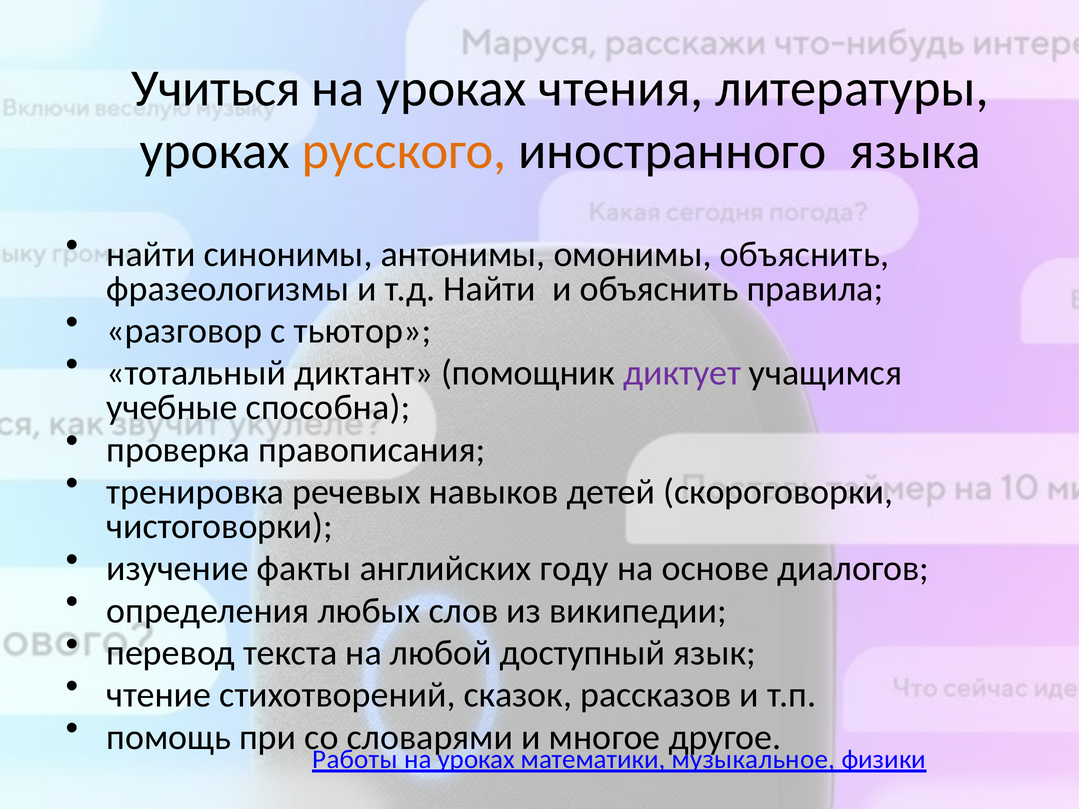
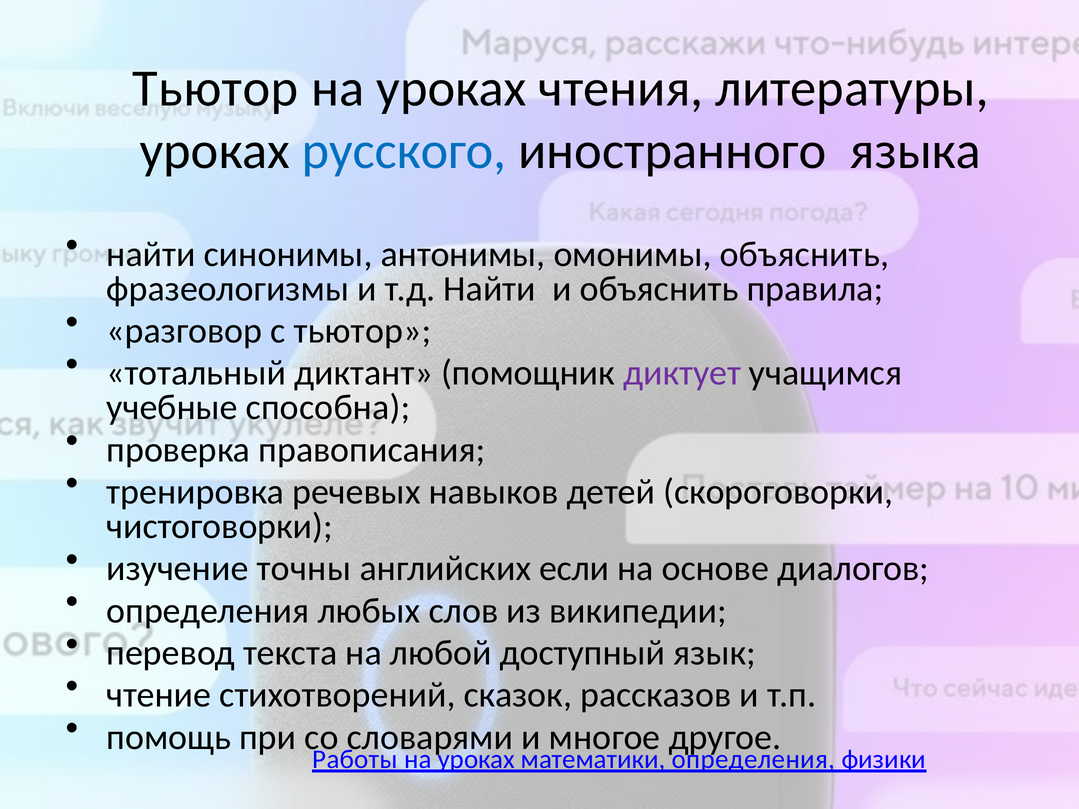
Учиться at (216, 88): Учиться -> Тьютор
русского colour: orange -> blue
факты: факты -> точны
году: году -> если
математики музыкальное: музыкальное -> определения
